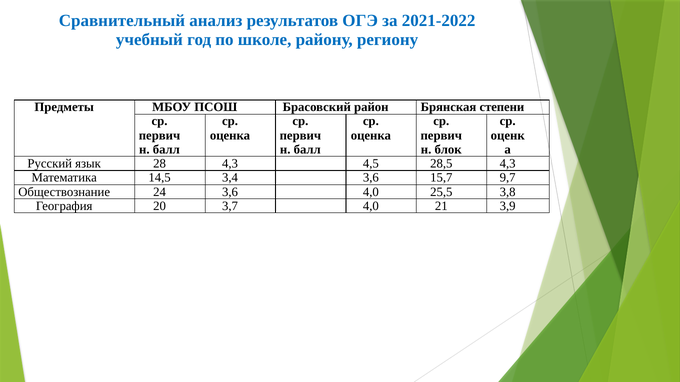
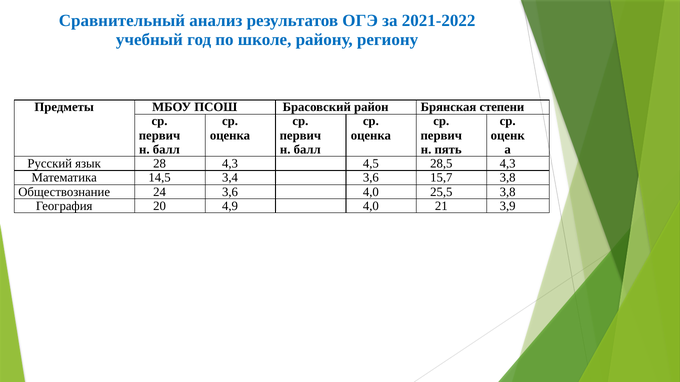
блок: блок -> пять
15,7 9,7: 9,7 -> 3,8
3,7: 3,7 -> 4,9
